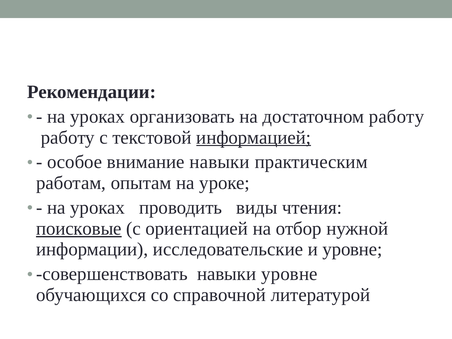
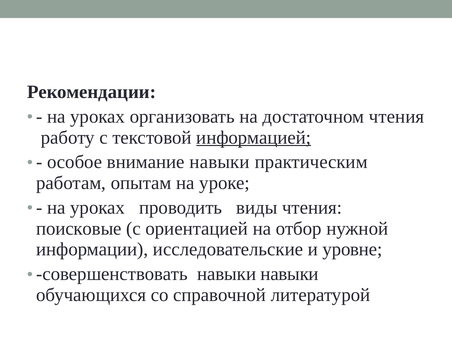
достаточном работу: работу -> чтения
поисковые underline: present -> none
навыки уровне: уровне -> навыки
